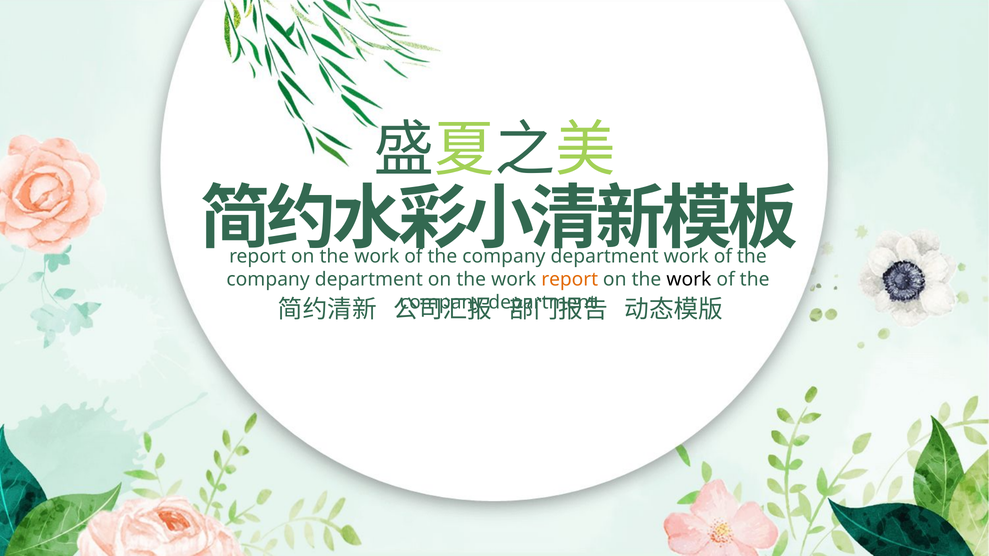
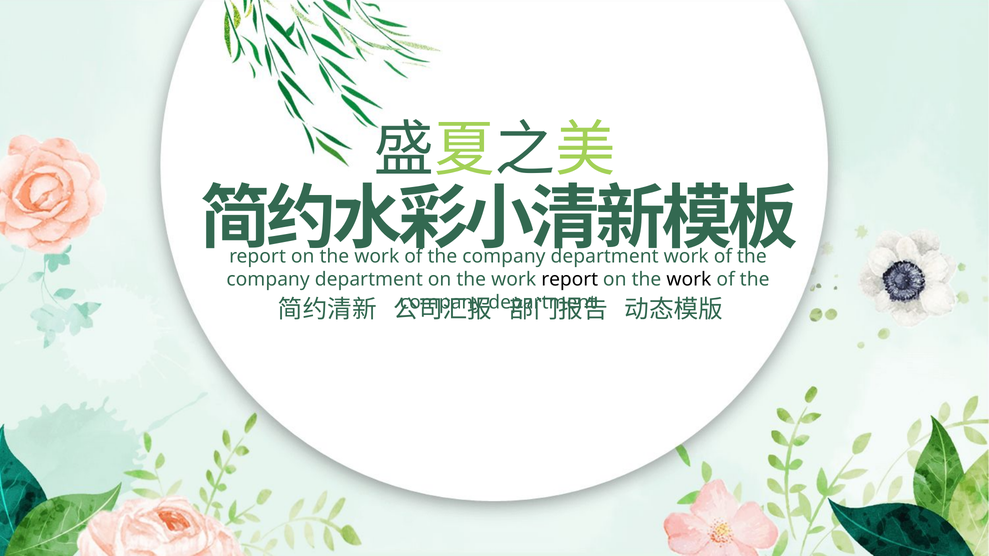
report at (570, 280) colour: orange -> black
